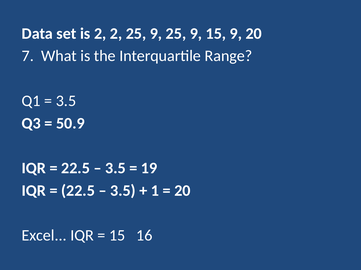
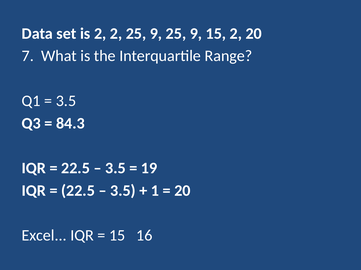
15 9: 9 -> 2
50.9: 50.9 -> 84.3
